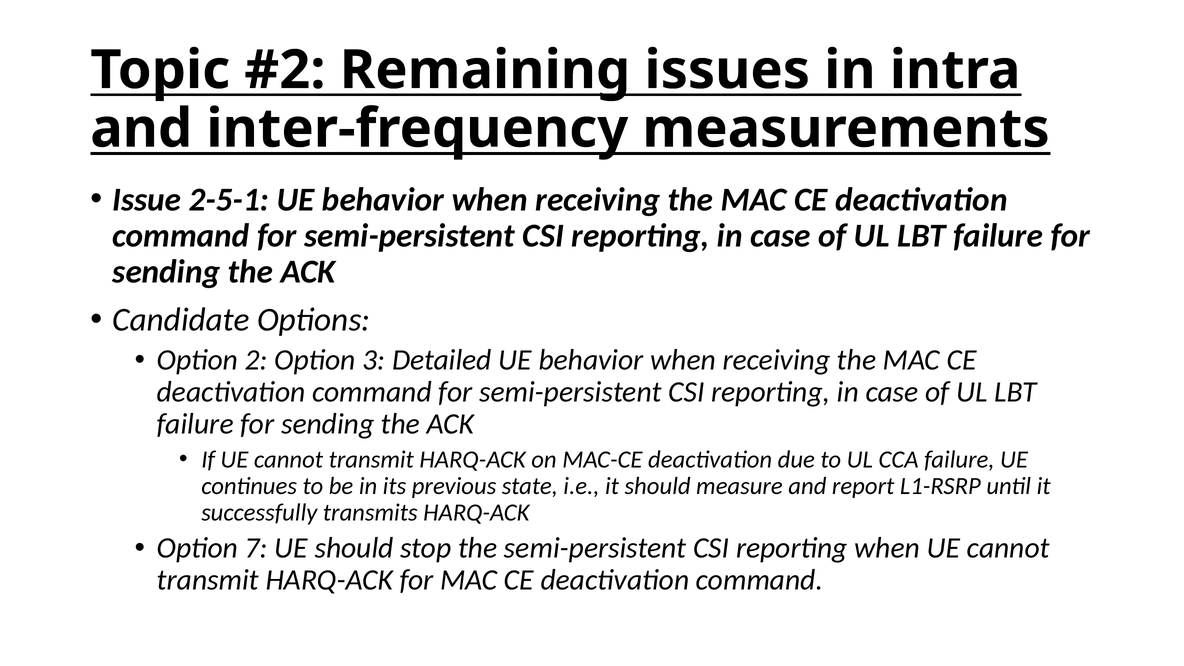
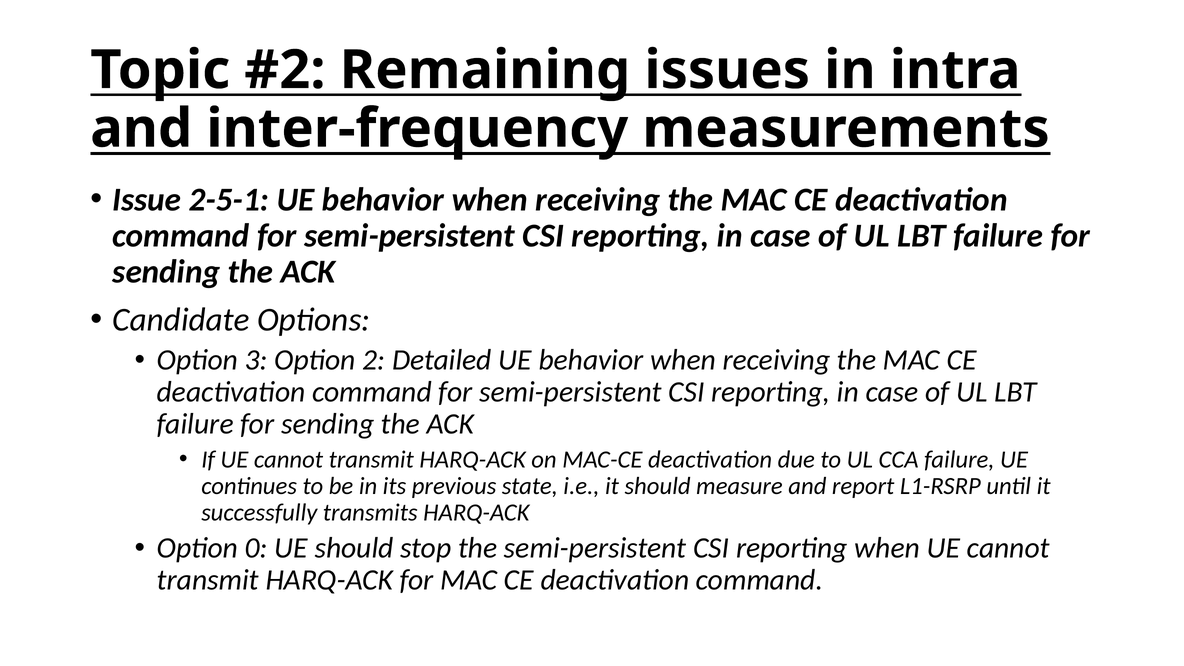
2: 2 -> 3
3: 3 -> 2
7: 7 -> 0
